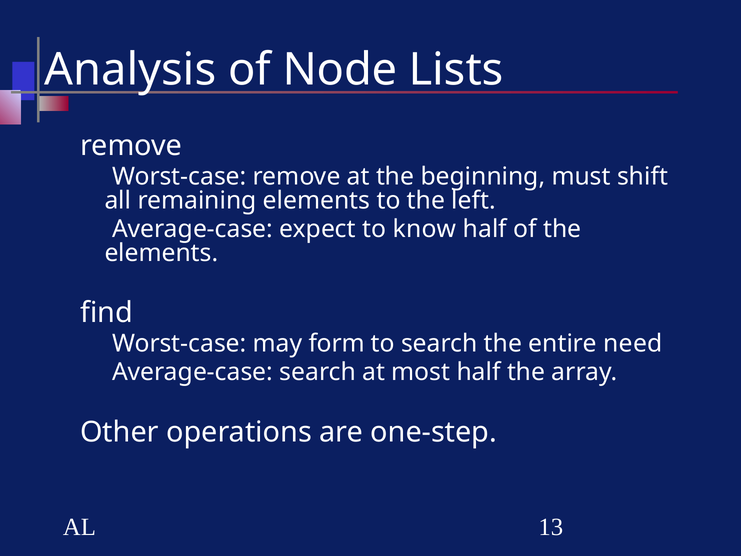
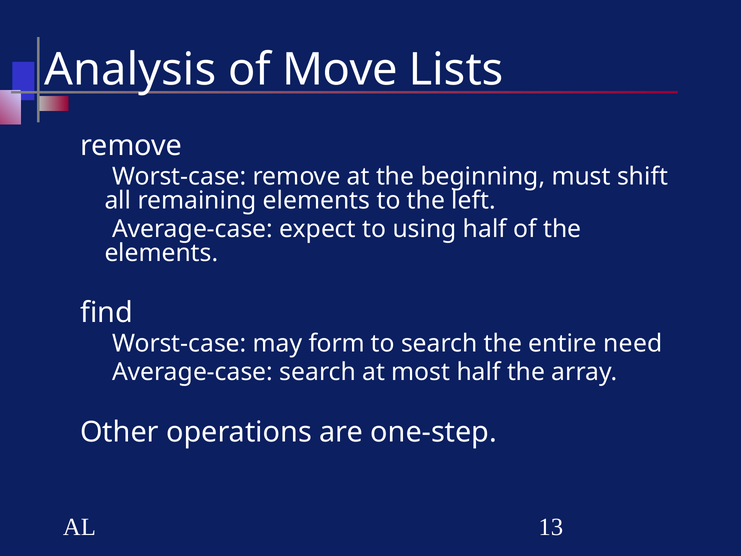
Node: Node -> Move
know: know -> using
